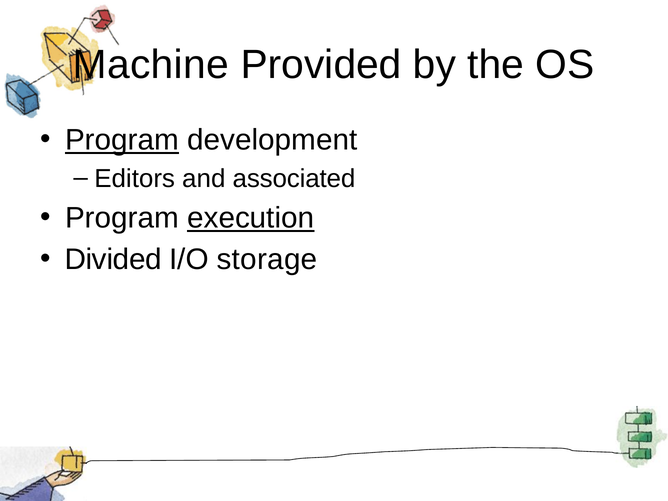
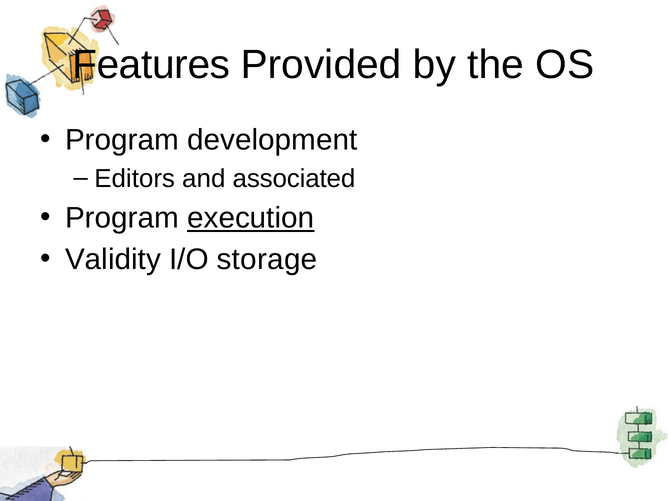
Machine: Machine -> Features
Program at (122, 140) underline: present -> none
Divided: Divided -> Validity
